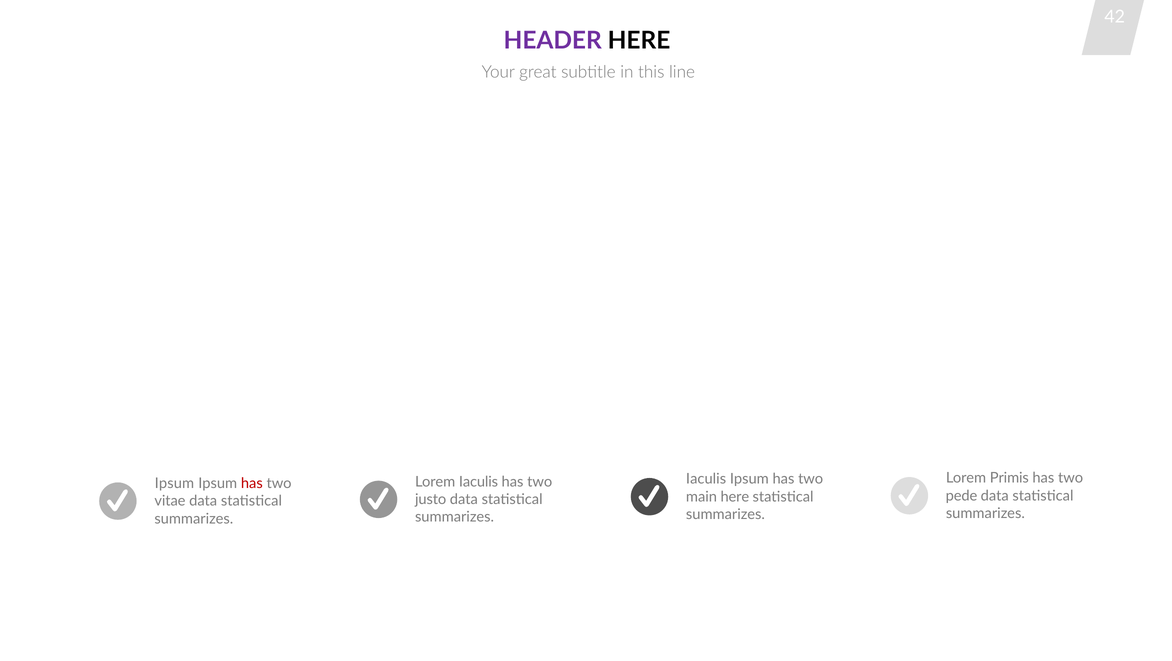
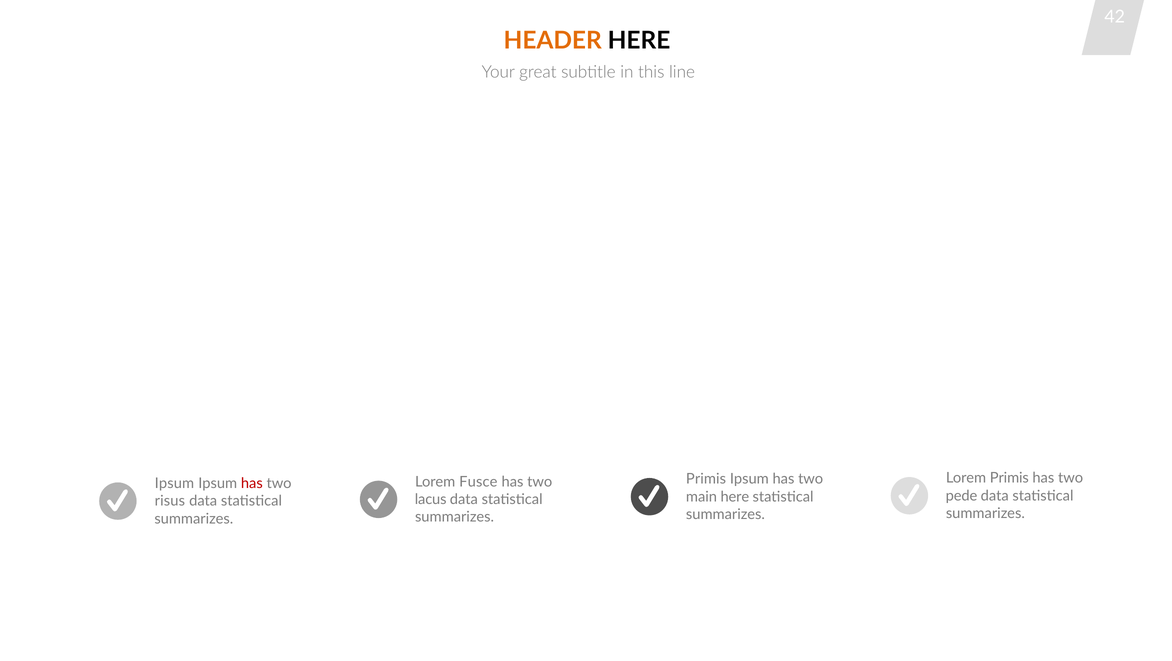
HEADER colour: purple -> orange
Iaculis at (706, 479): Iaculis -> Primis
Lorem Iaculis: Iaculis -> Fusce
justo: justo -> lacus
vitae: vitae -> risus
